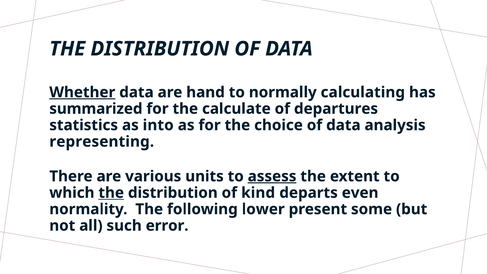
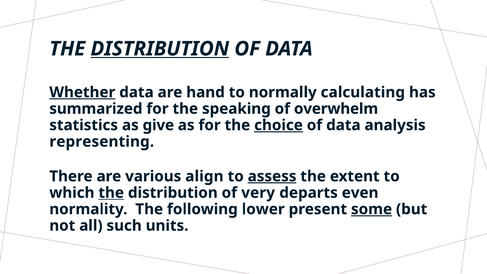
DISTRIBUTION at (160, 49) underline: none -> present
calculate: calculate -> speaking
departures: departures -> overwhelm
into: into -> give
choice underline: none -> present
units: units -> align
kind: kind -> very
some underline: none -> present
error: error -> units
